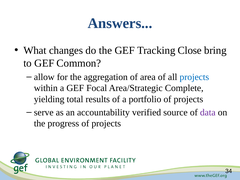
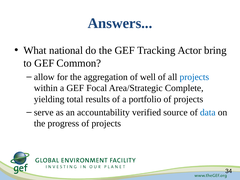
changes: changes -> national
Close: Close -> Actor
area: area -> well
data colour: purple -> blue
